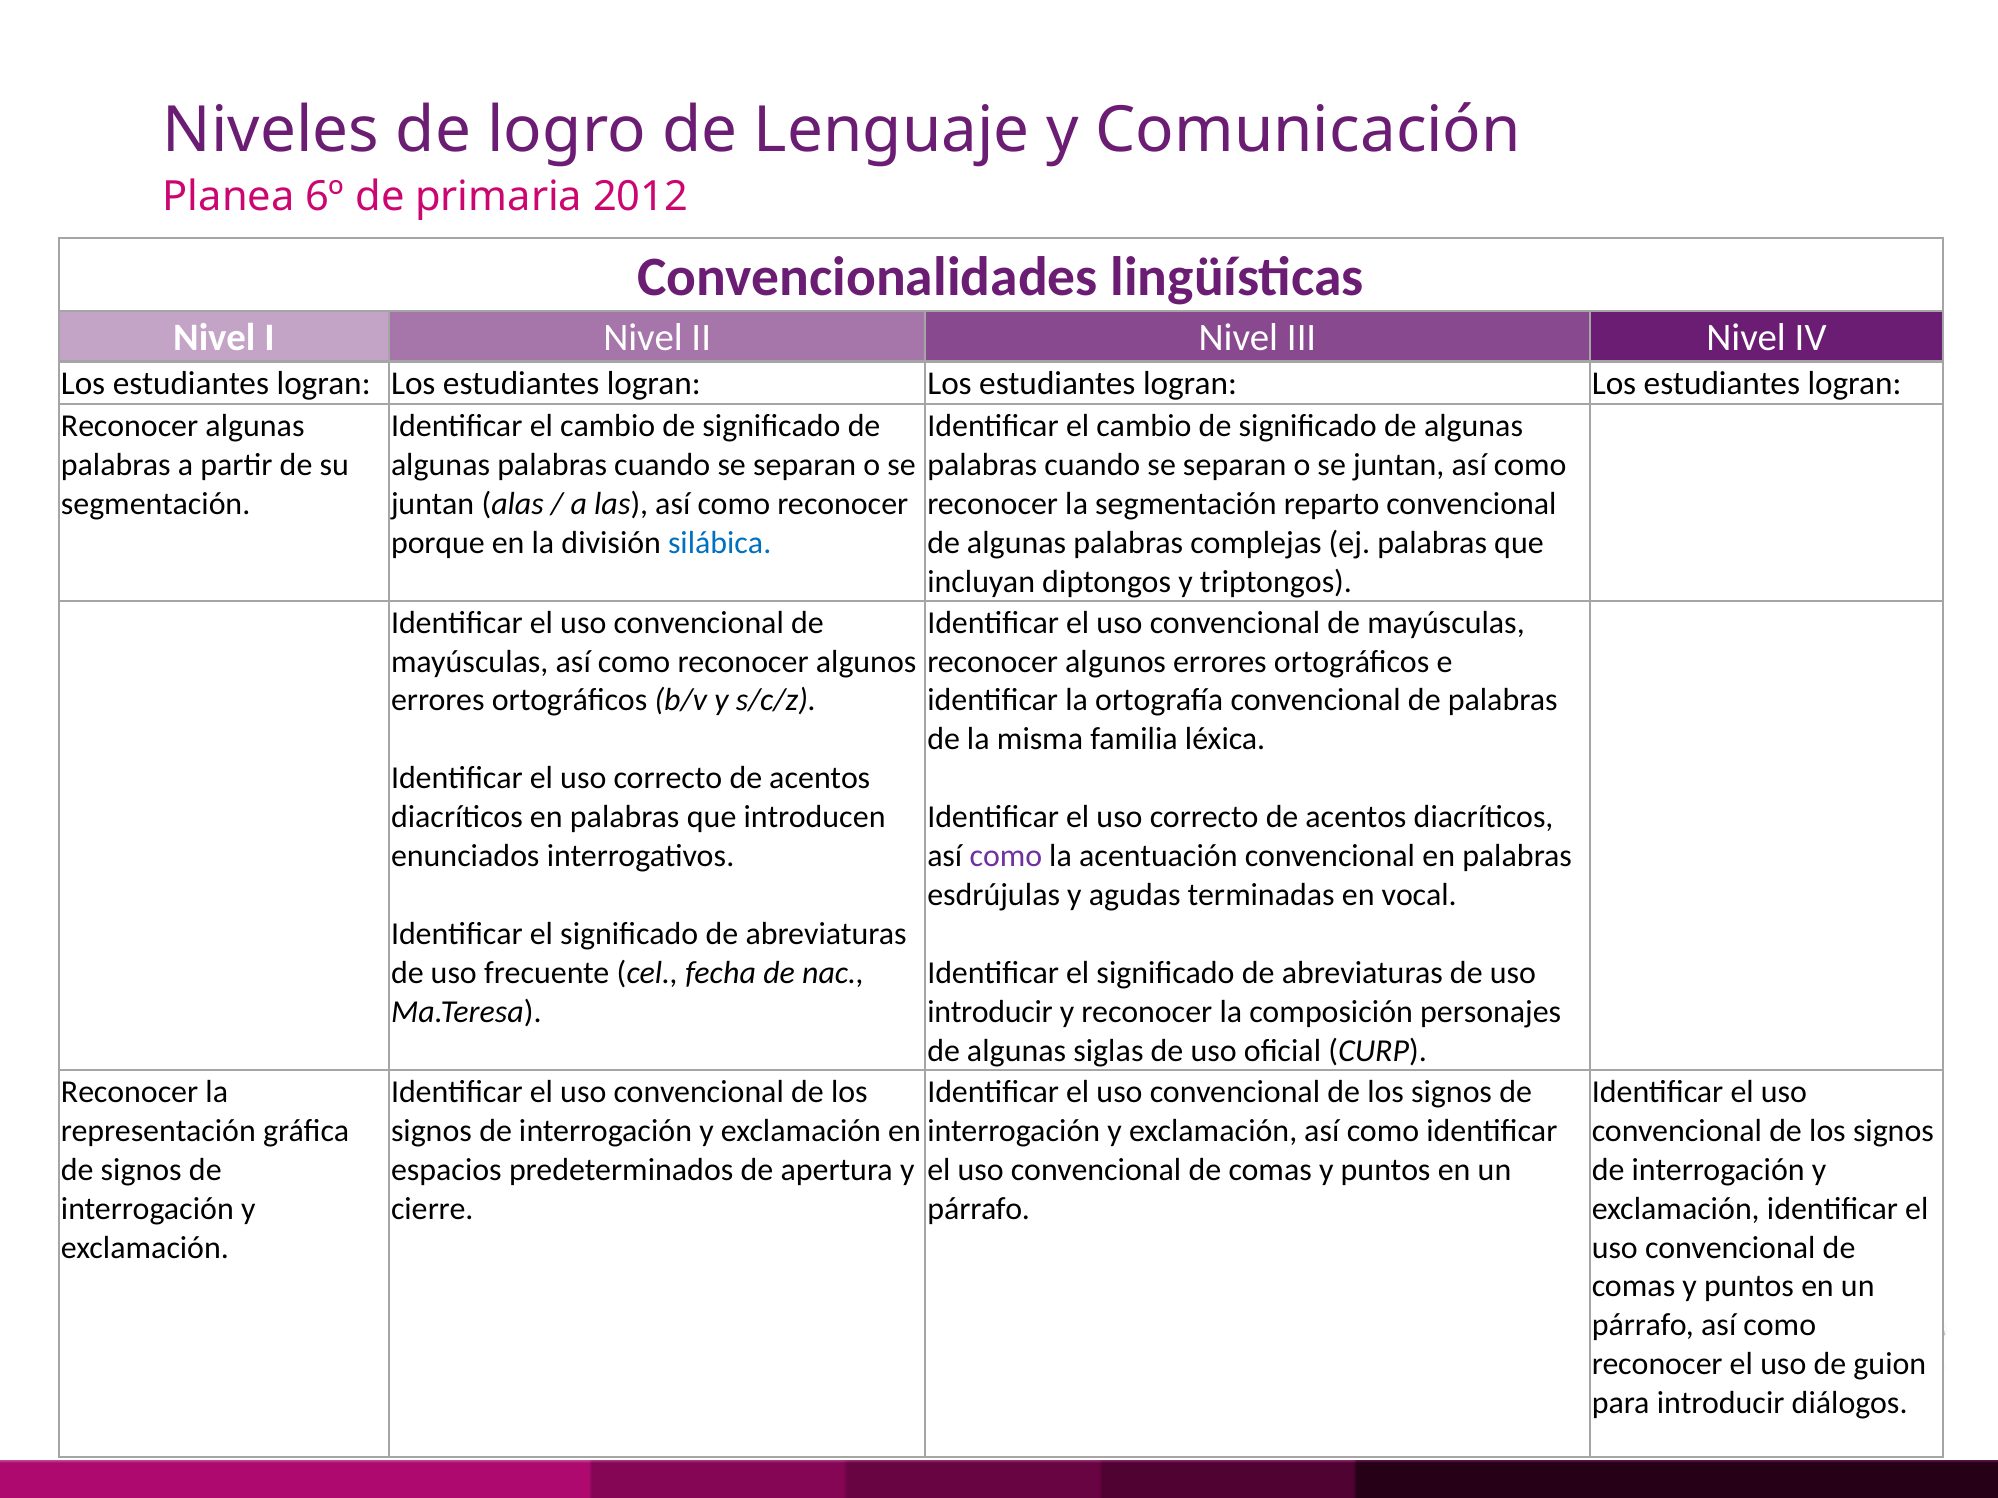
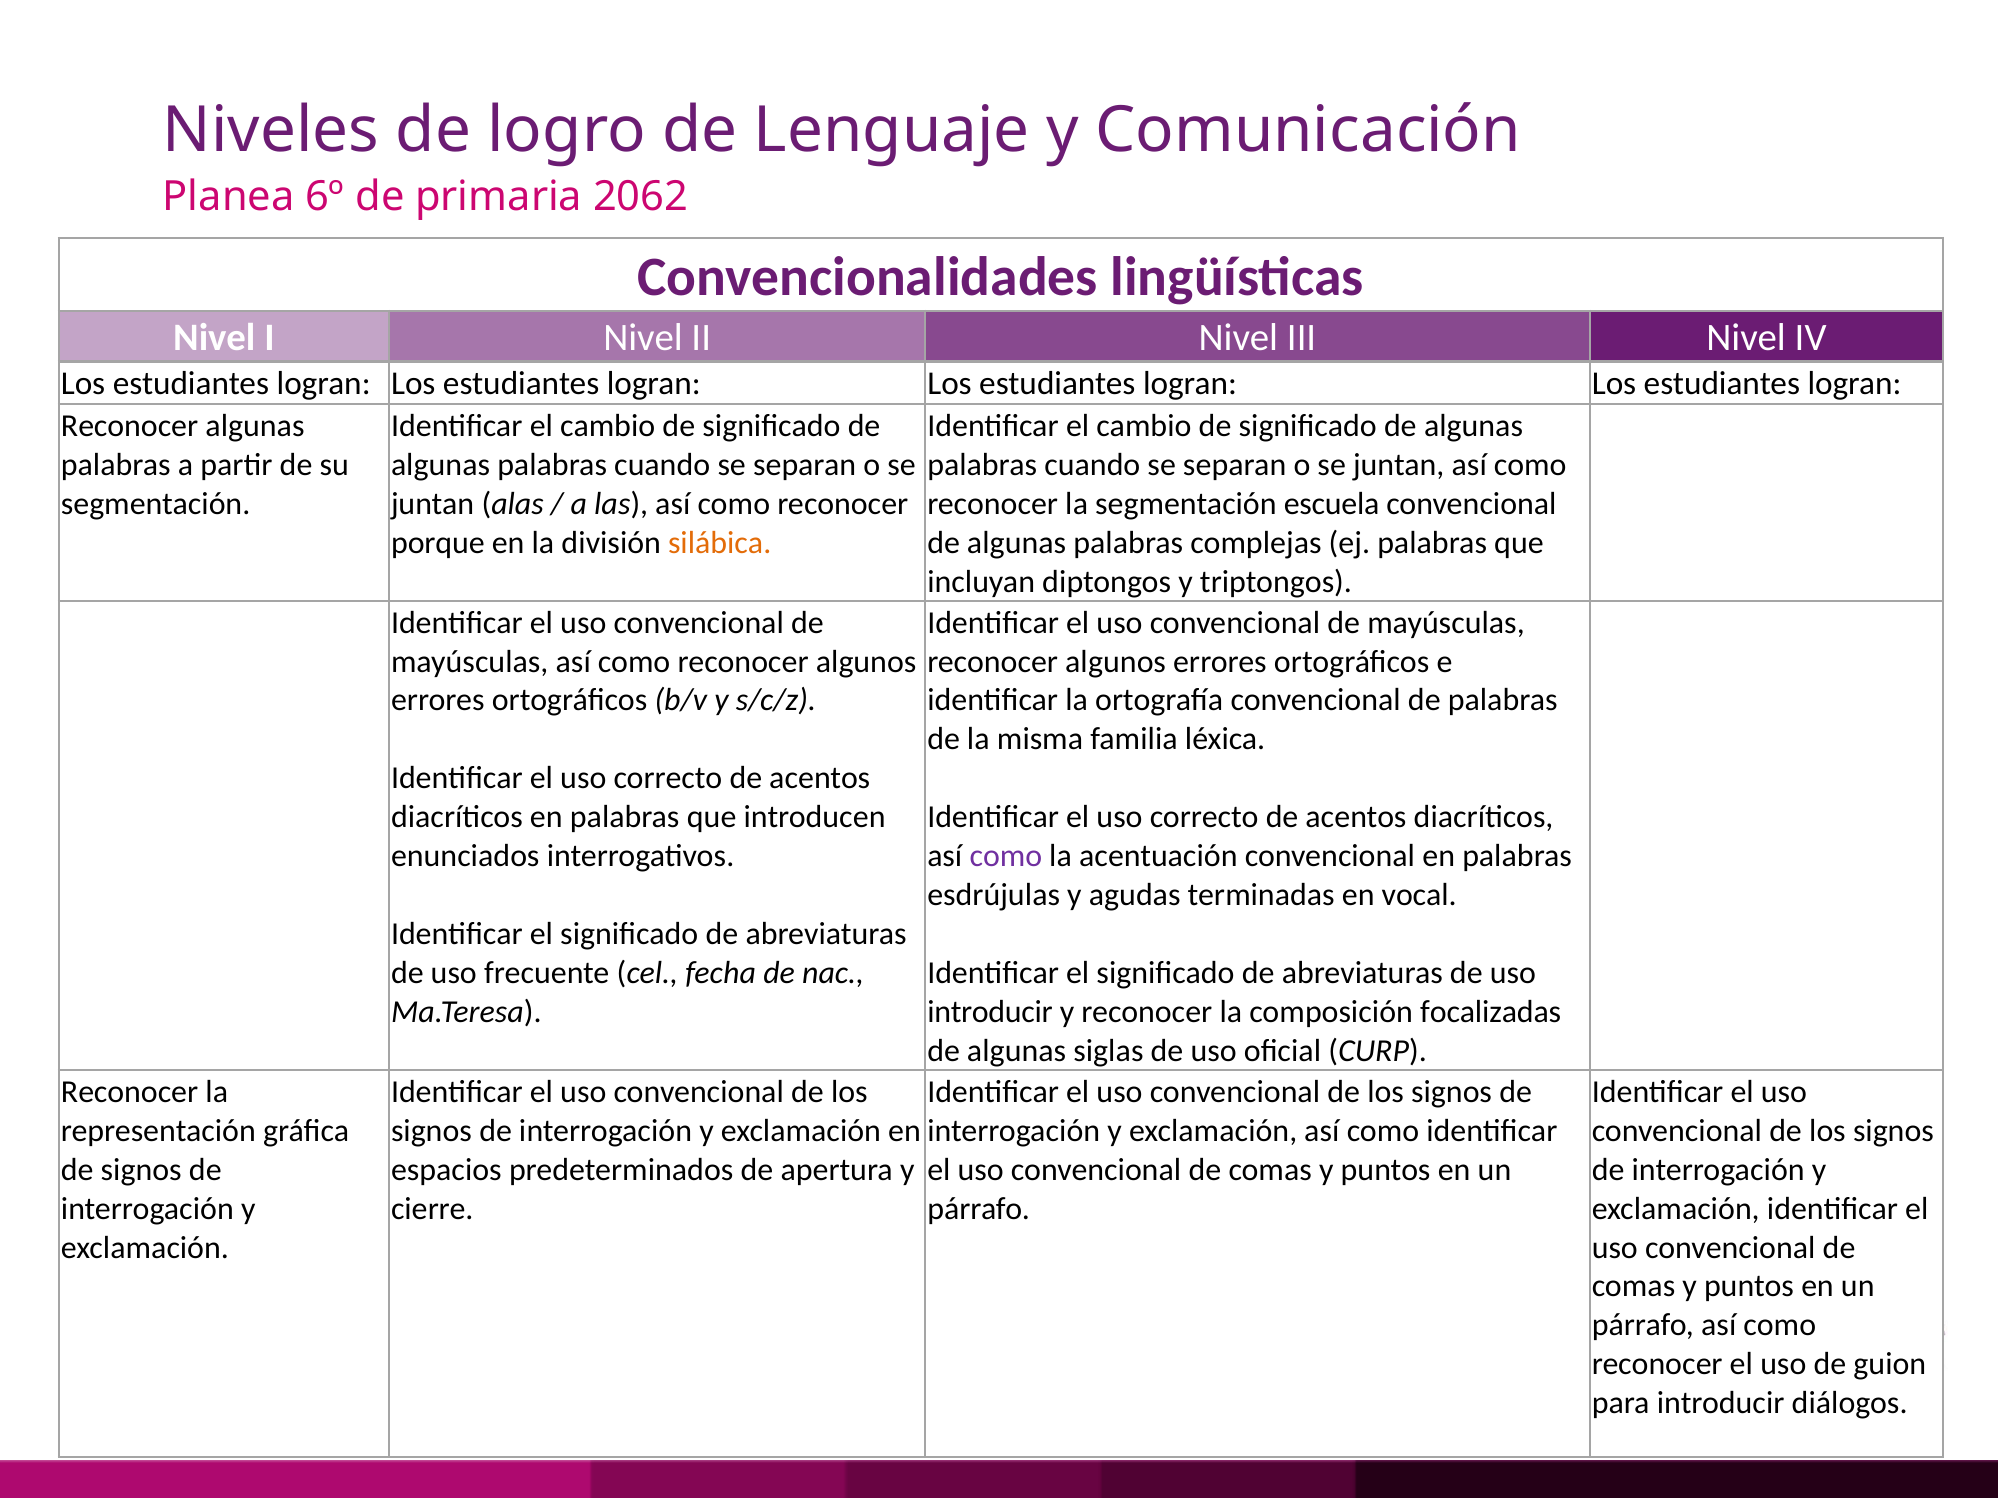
2012: 2012 -> 2062
reparto: reparto -> escuela
silábica colour: blue -> orange
personajes: personajes -> focalizadas
